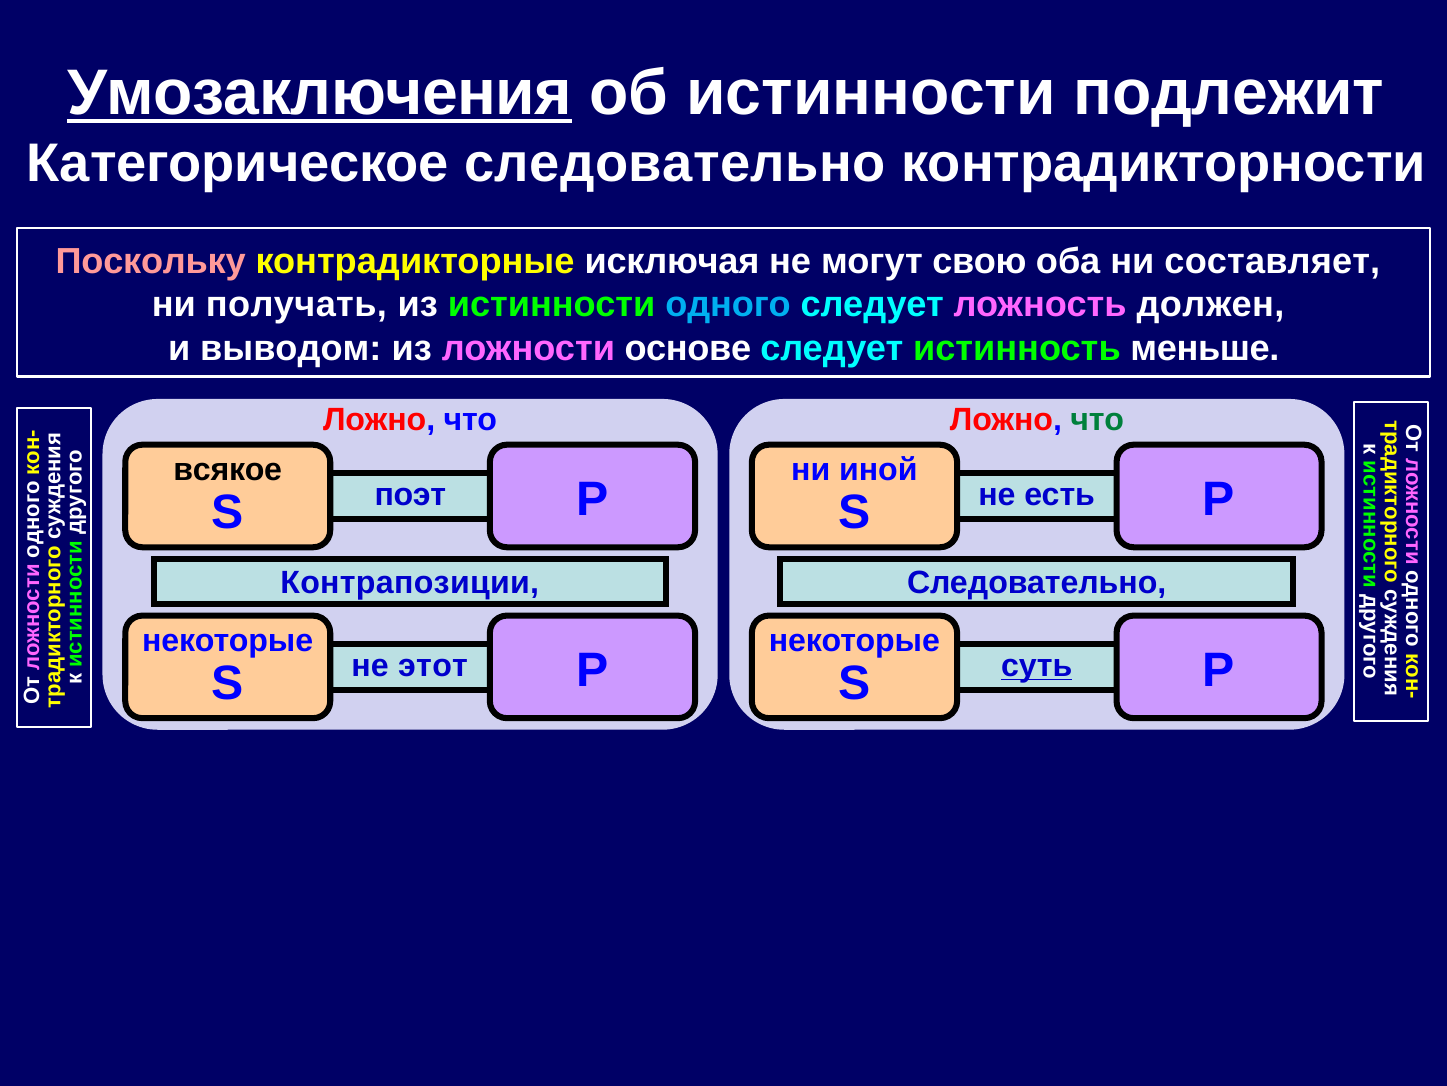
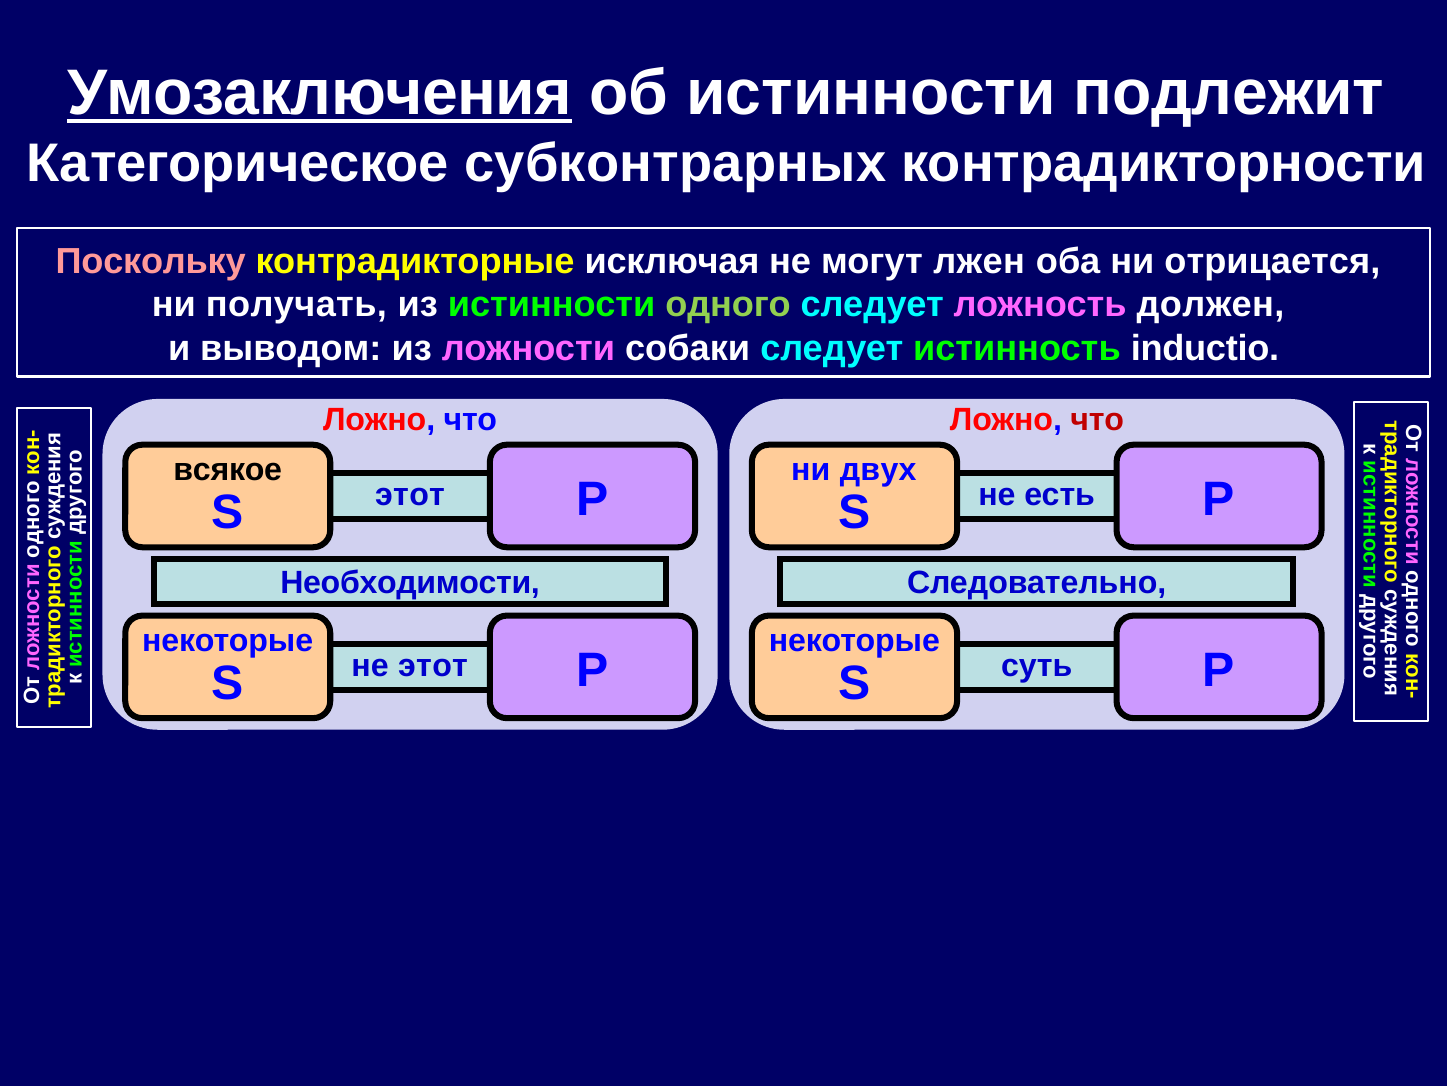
Категорическое следовательно: следовательно -> субконтрарных
свою: свою -> лжен
составляет: составляет -> отрицается
одного colour: light blue -> light green
основе: основе -> собаки
меньше: меньше -> inductio
что at (1097, 420) colour: green -> red
иной: иной -> двух
поэт at (410, 494): поэт -> этот
Контрапозиции: Контрапозиции -> Необходимости
суть underline: present -> none
